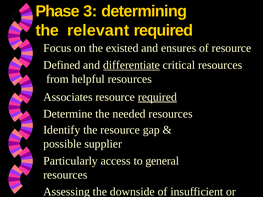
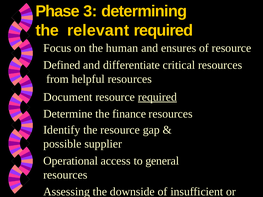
existed: existed -> human
differentiate underline: present -> none
Associates: Associates -> Document
needed: needed -> finance
Particularly: Particularly -> Operational
